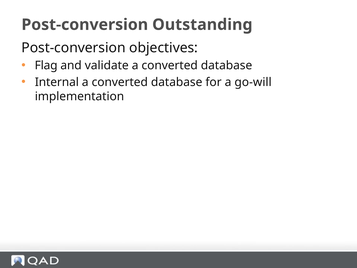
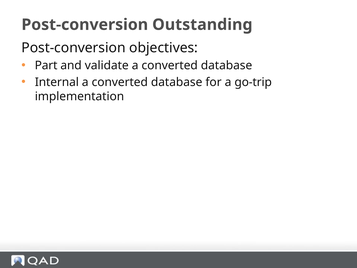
Flag: Flag -> Part
go-will: go-will -> go-trip
